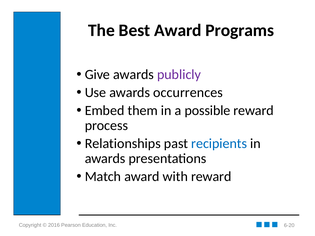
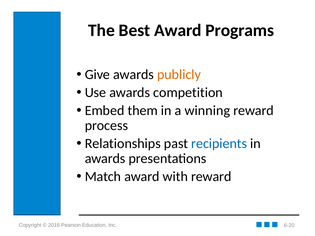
publicly colour: purple -> orange
occurrences: occurrences -> competition
possible: possible -> winning
